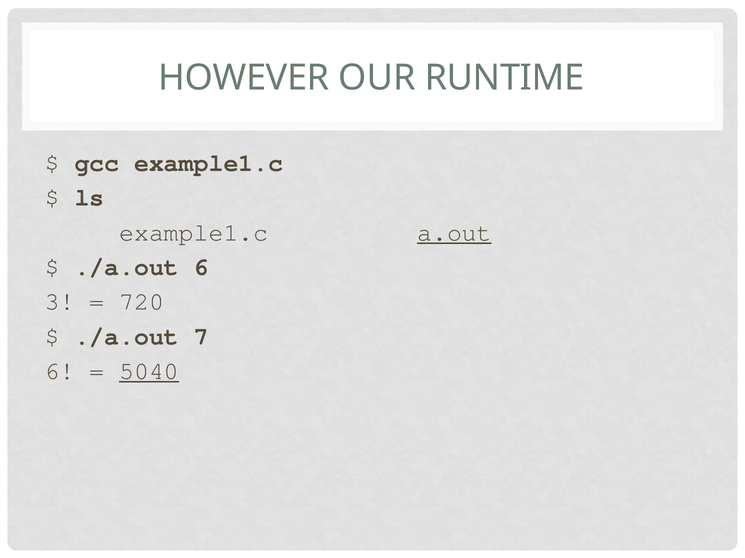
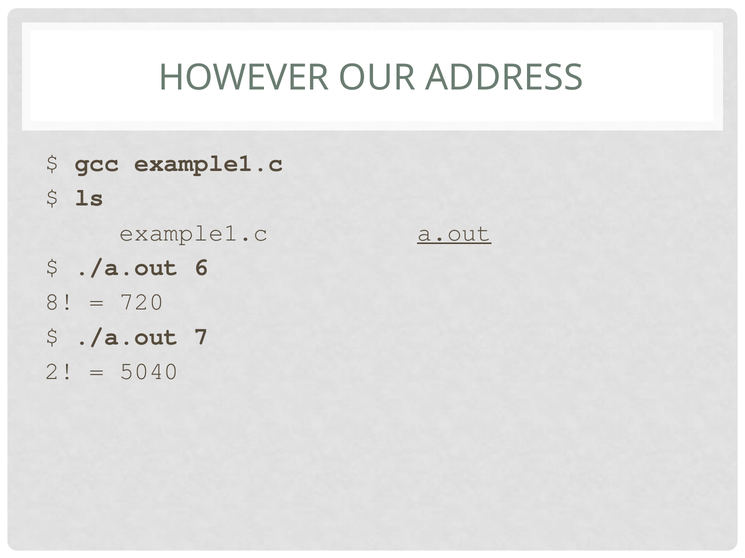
RUNTIME: RUNTIME -> ADDRESS
3: 3 -> 8
6 at (60, 372): 6 -> 2
5040 underline: present -> none
